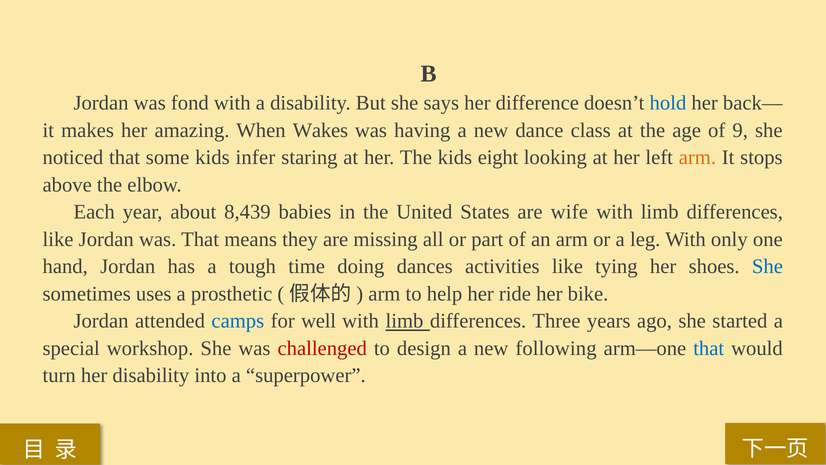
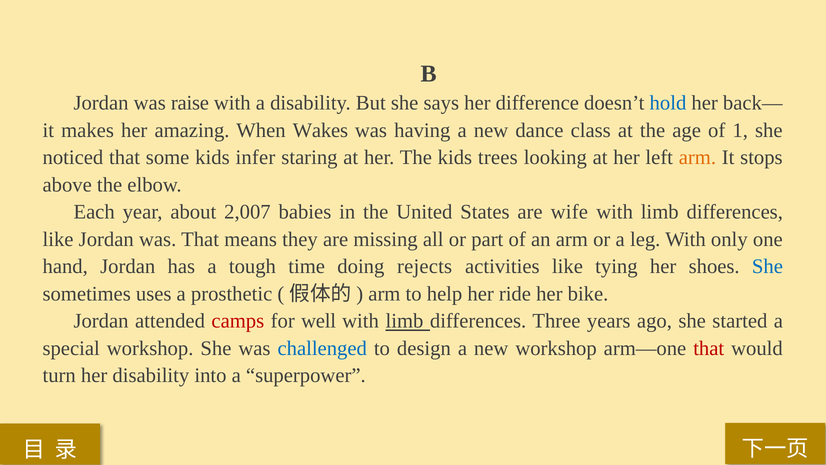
fond: fond -> raise
9: 9 -> 1
eight: eight -> trees
8,439: 8,439 -> 2,007
dances: dances -> rejects
camps colour: blue -> red
challenged colour: red -> blue
new following: following -> workshop
that at (709, 348) colour: blue -> red
